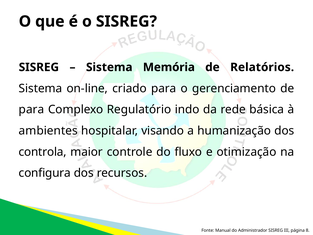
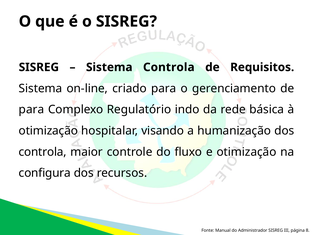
Sistema Memória: Memória -> Controla
Relatórios: Relatórios -> Requisitos
ambientes at (48, 131): ambientes -> otimização
